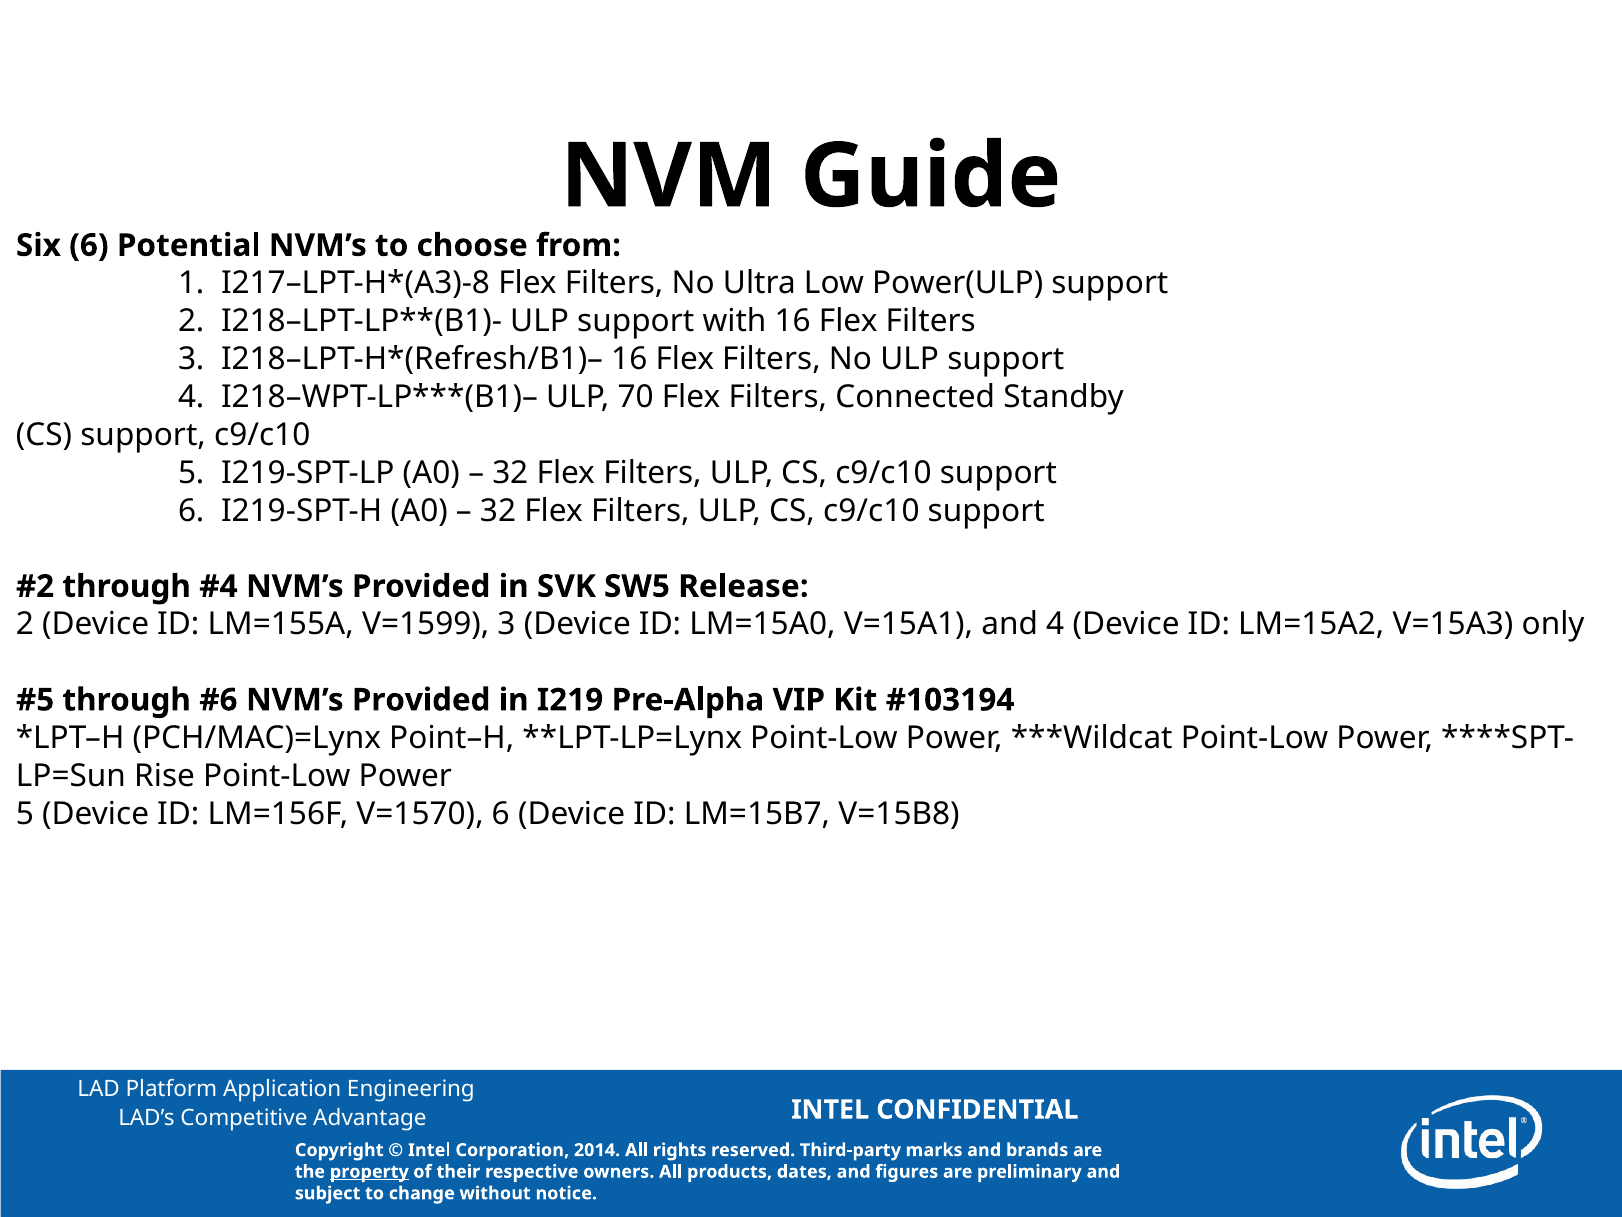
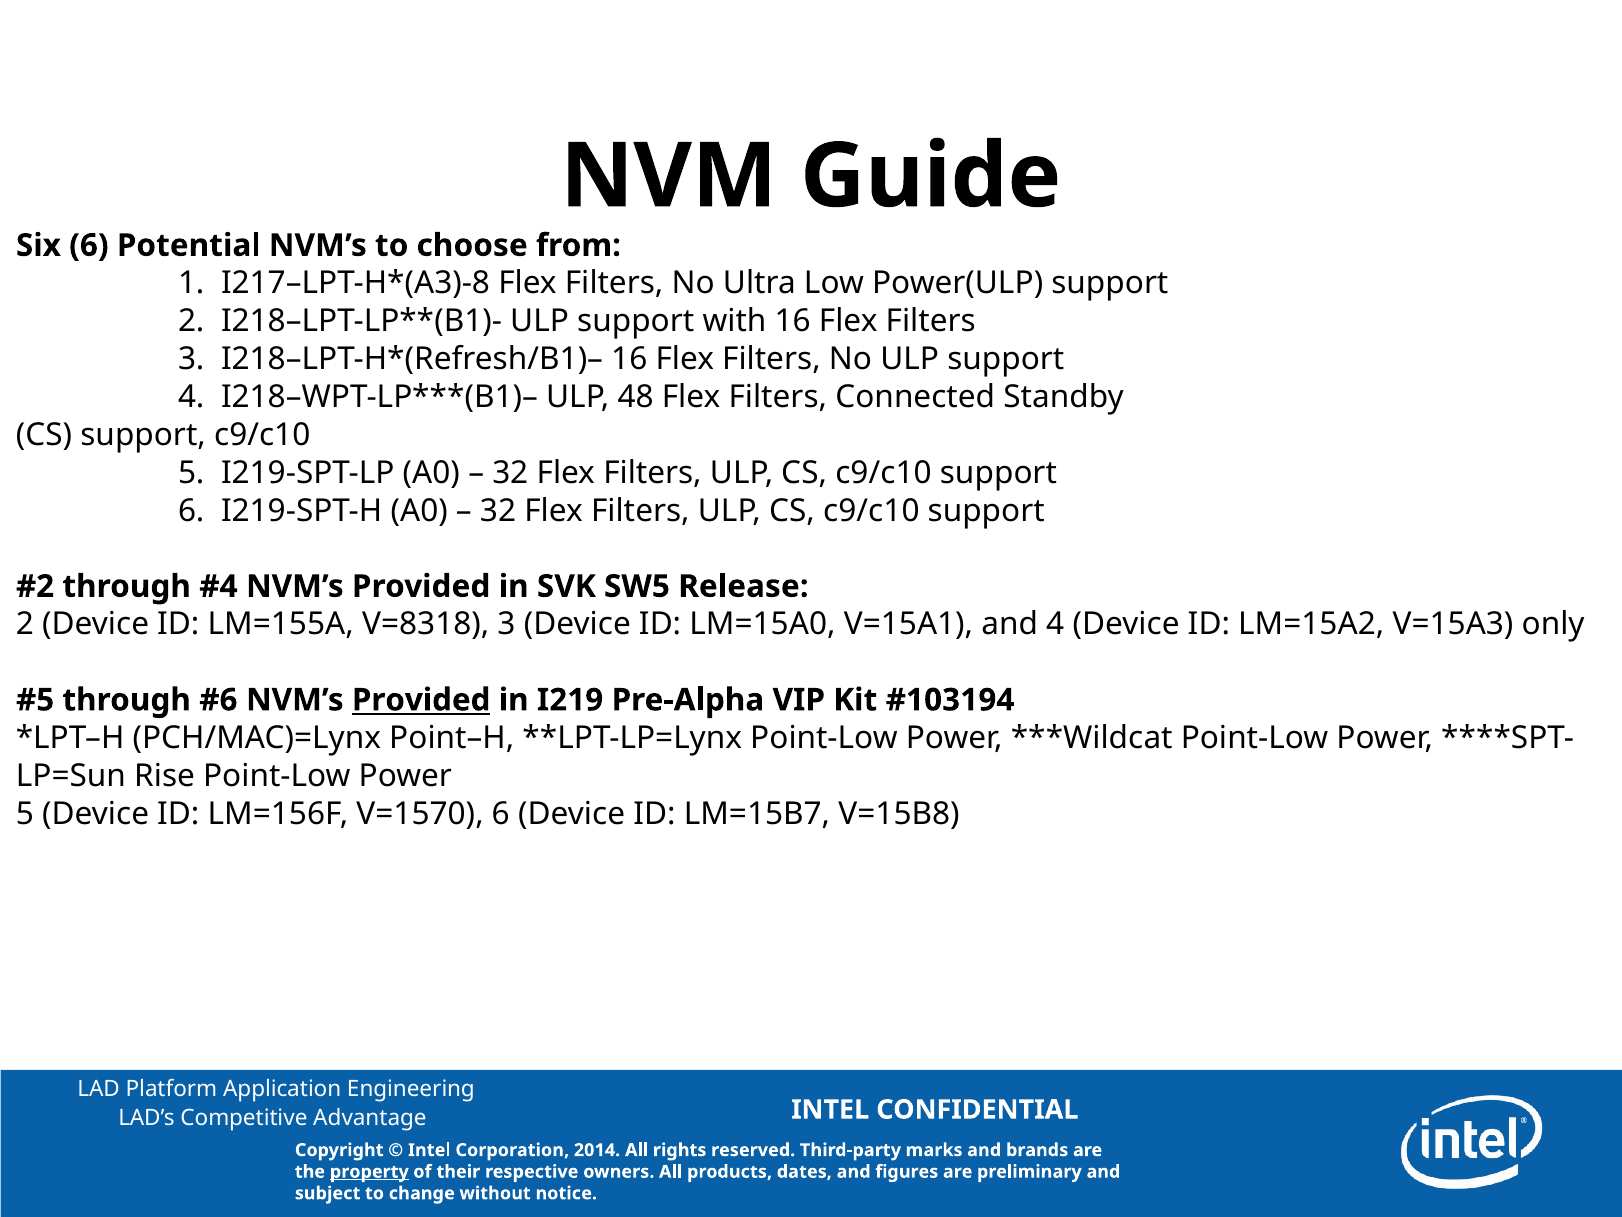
70: 70 -> 48
V=1599: V=1599 -> V=8318
Provided at (421, 700) underline: none -> present
